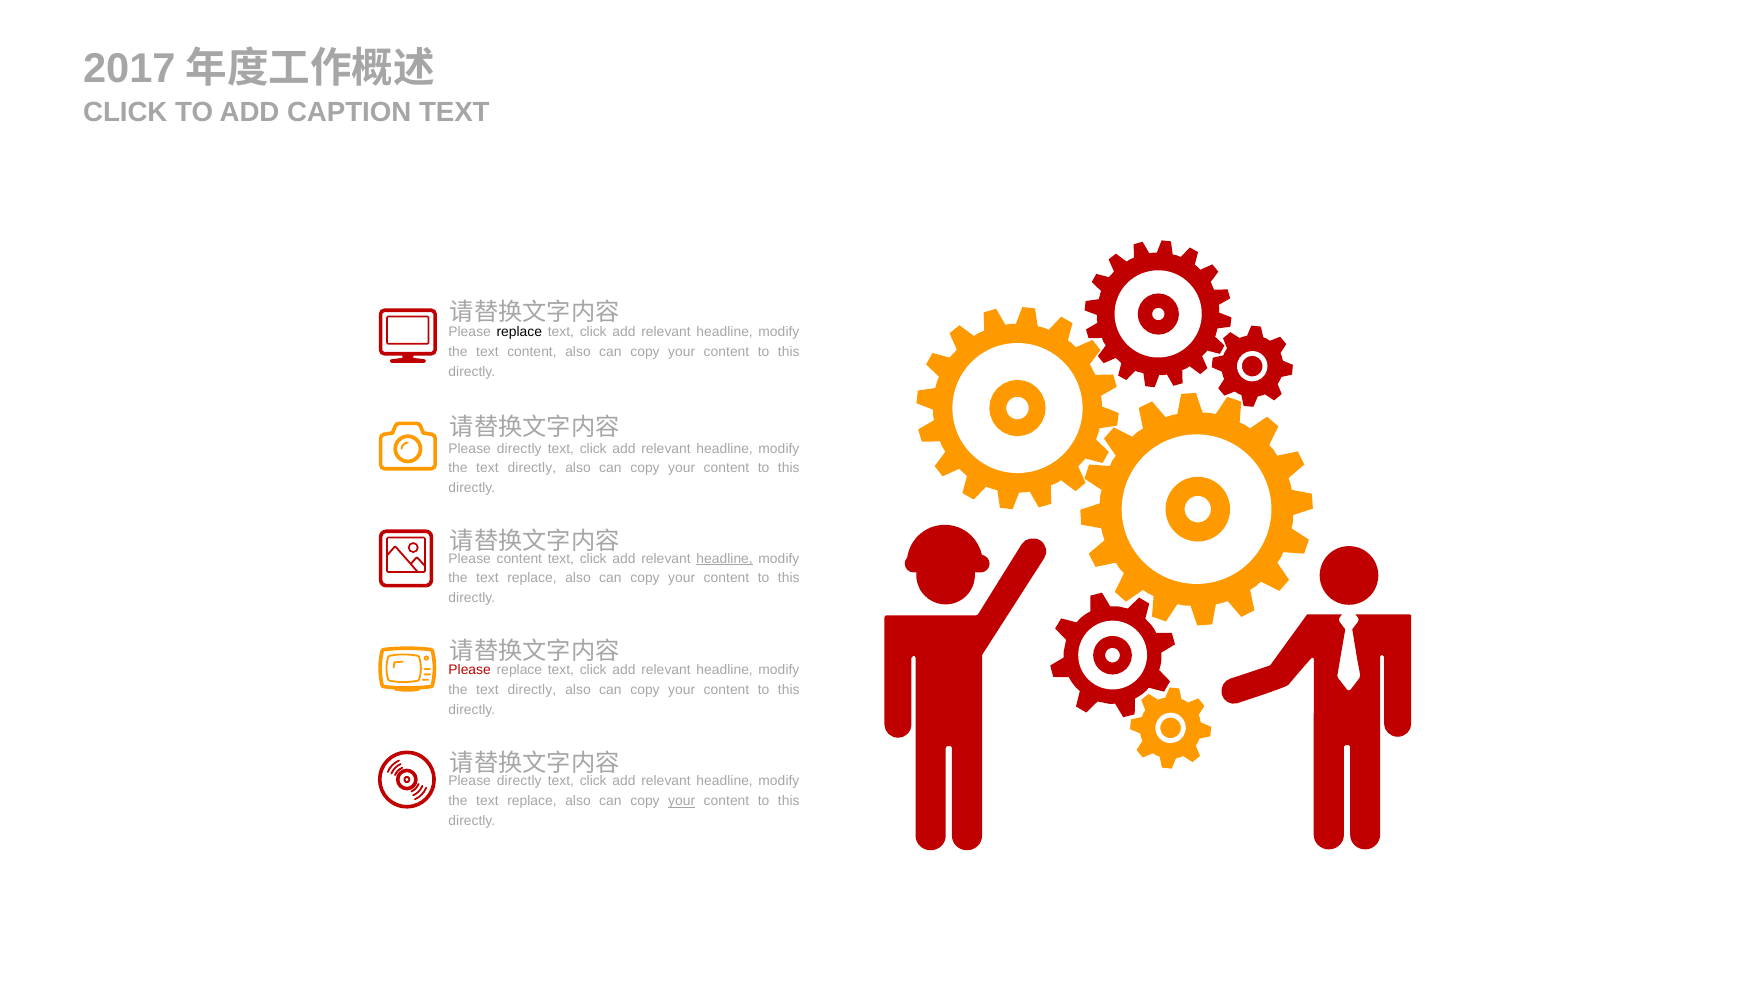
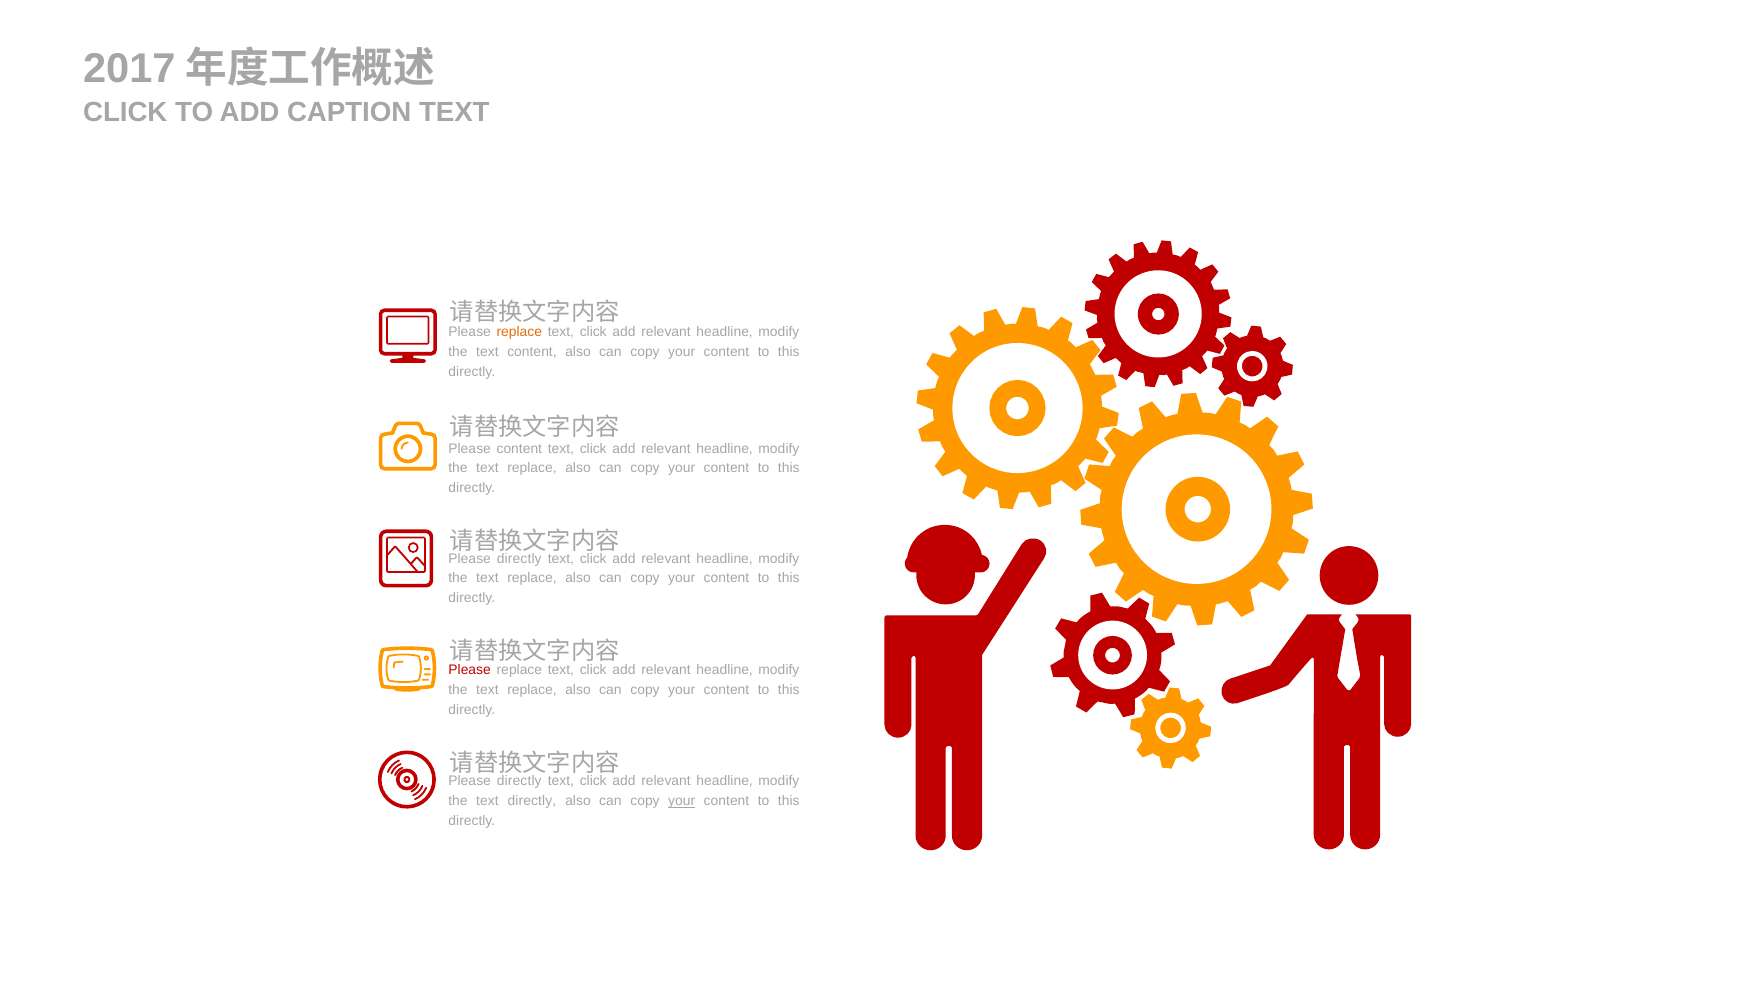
replace at (519, 332) colour: black -> orange
directly at (519, 448): directly -> content
directly at (532, 468): directly -> replace
content at (519, 558): content -> directly
headline at (725, 558) underline: present -> none
directly at (532, 690): directly -> replace
replace at (532, 801): replace -> directly
